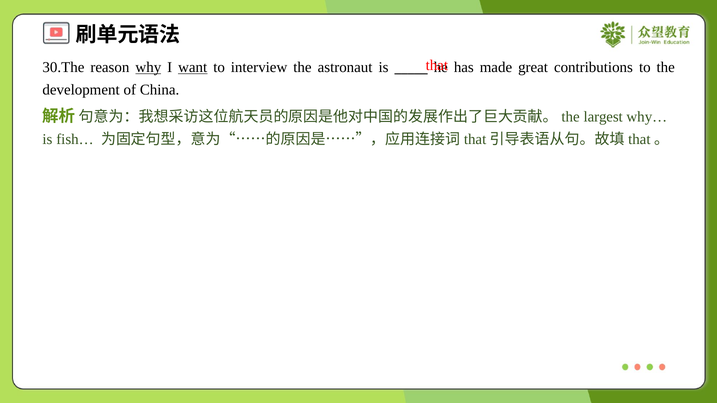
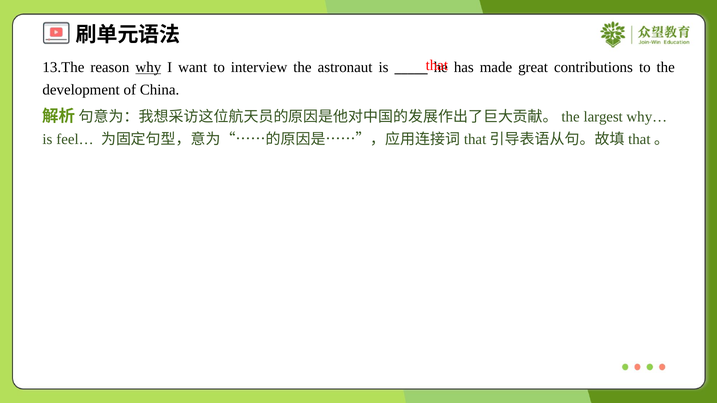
30.The: 30.The -> 13.The
want underline: present -> none
fish…: fish… -> feel…
